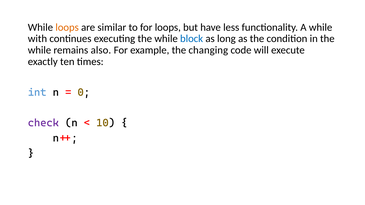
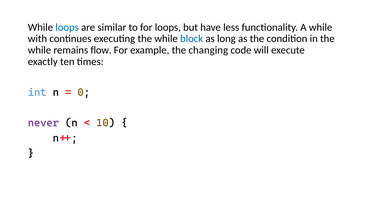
loops at (67, 27) colour: orange -> blue
also: also -> flow
check: check -> never
